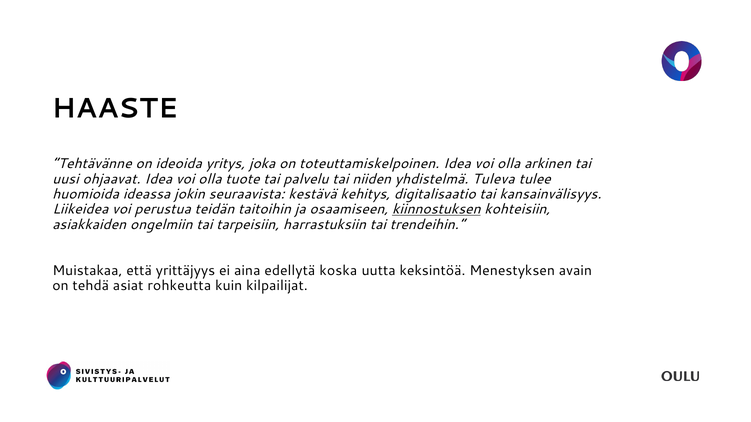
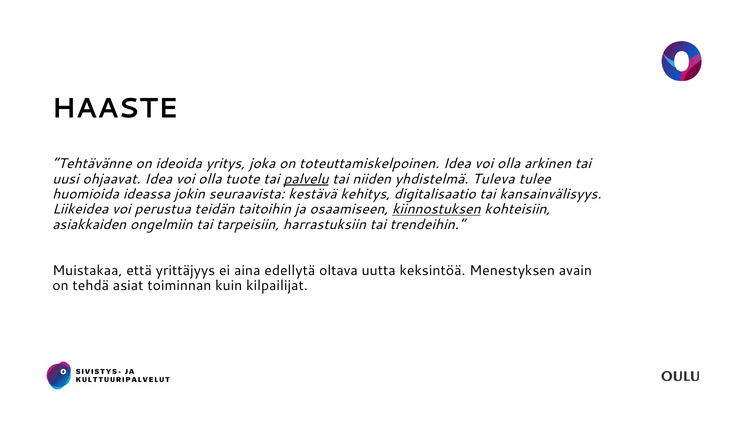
palvelu underline: none -> present
koska: koska -> oltava
rohkeutta: rohkeutta -> toiminnan
